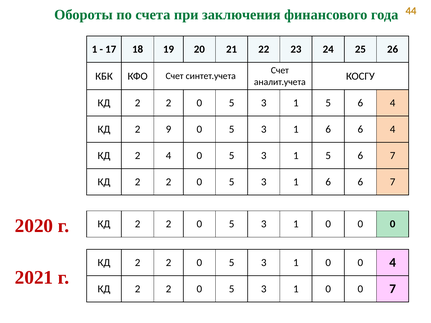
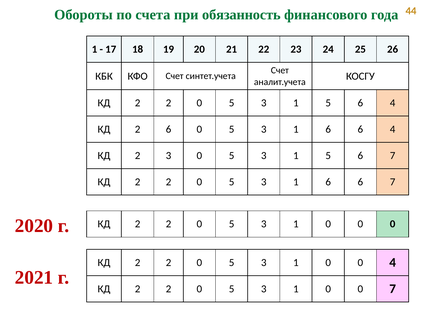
заключения: заключения -> обязанность
2 9: 9 -> 6
2 4: 4 -> 3
